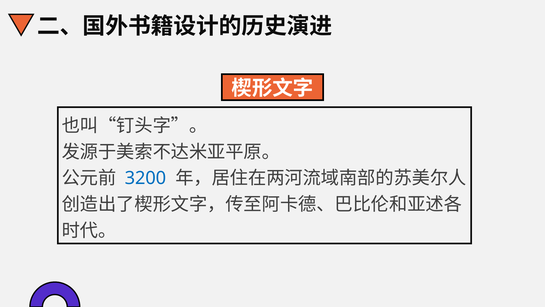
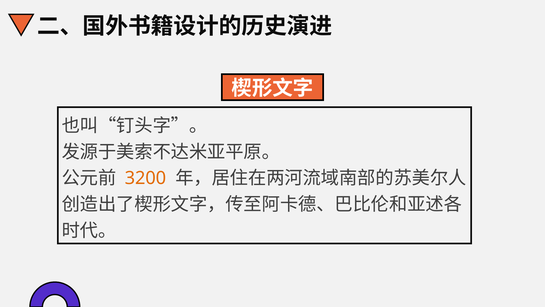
3200 colour: blue -> orange
